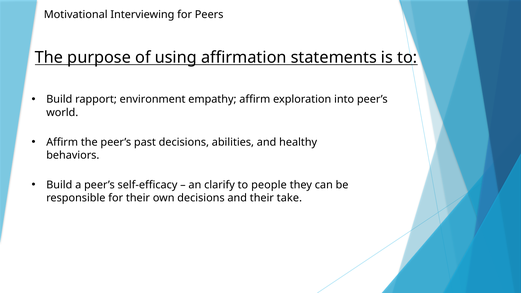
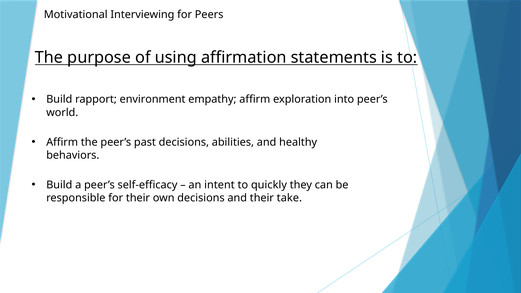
clarify: clarify -> intent
people: people -> quickly
